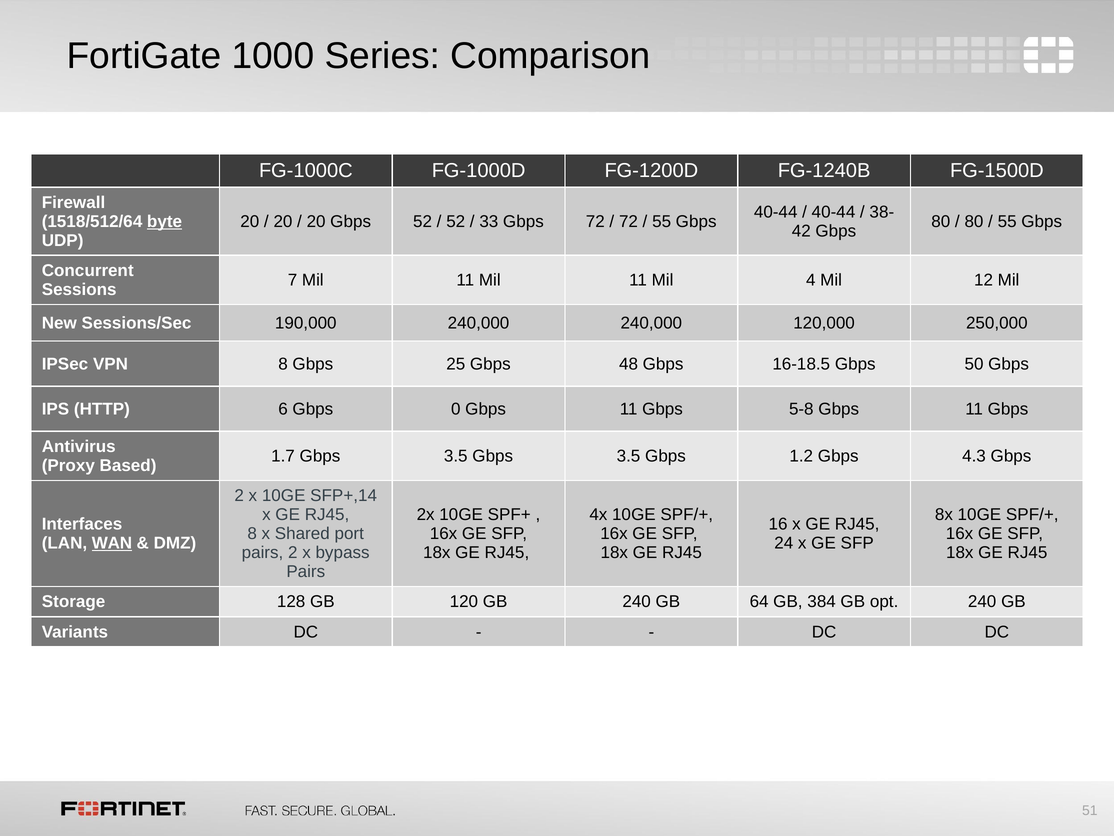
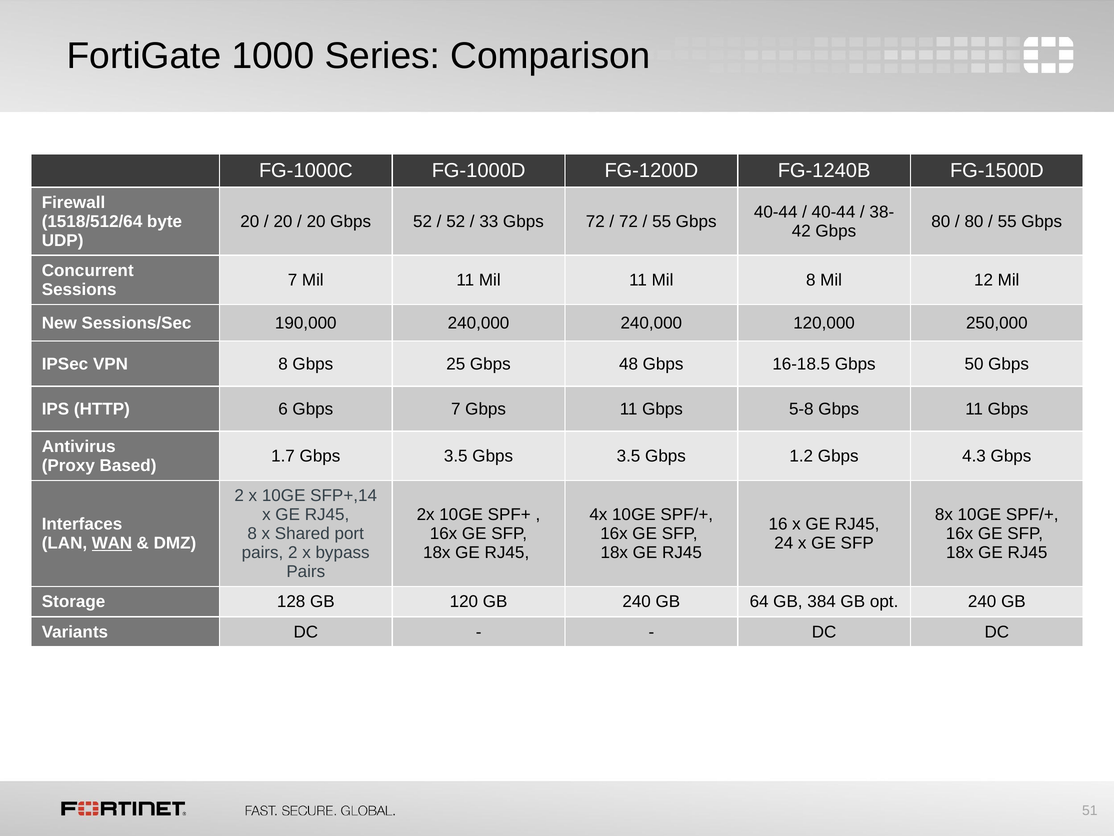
byte underline: present -> none
Mil 4: 4 -> 8
Gbps 0: 0 -> 7
